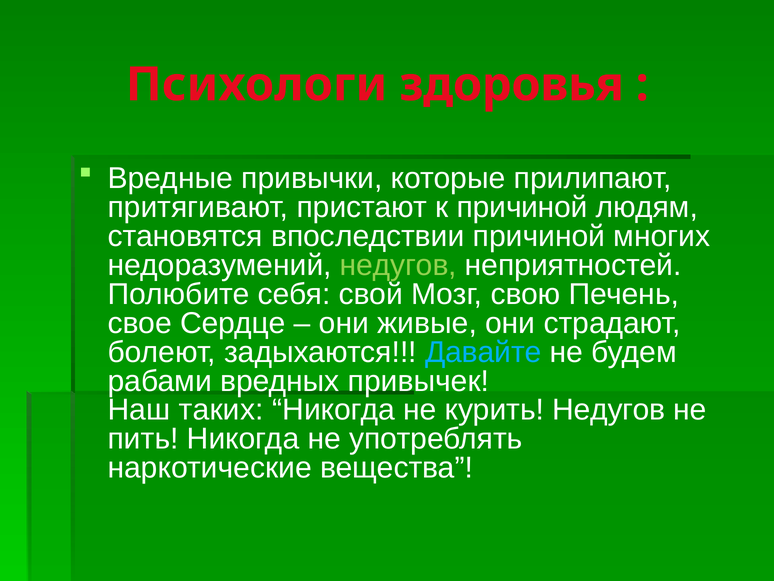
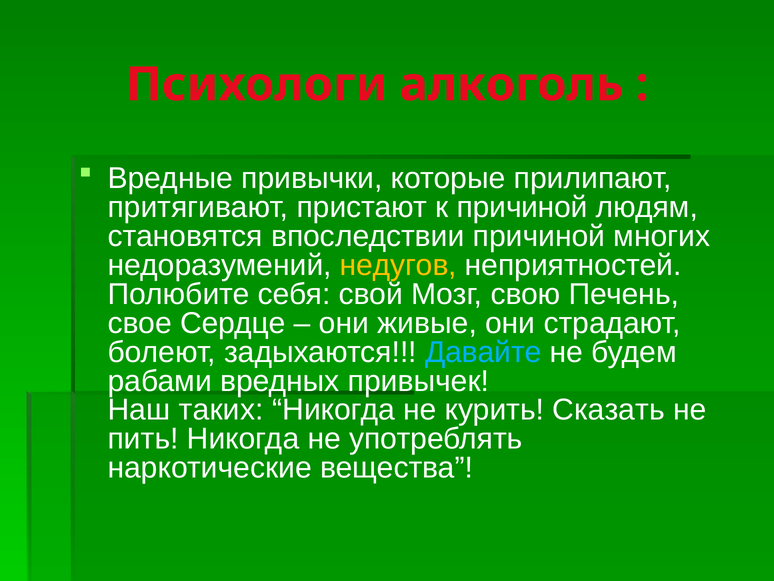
здоровья: здоровья -> алкоголь
недугов at (398, 265) colour: light green -> yellow
курить Недугов: Недугов -> Сказать
